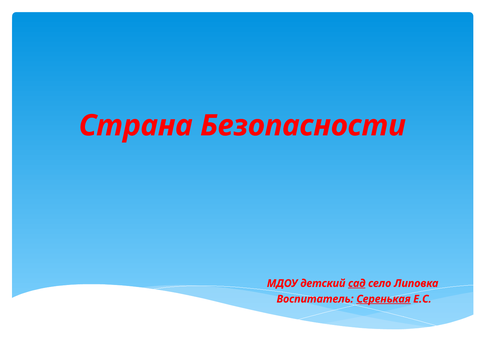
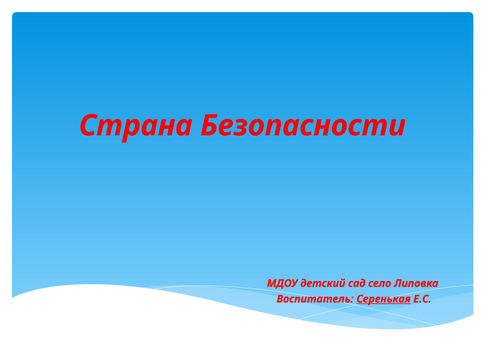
сад underline: present -> none
